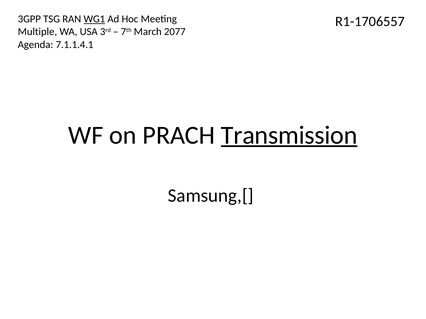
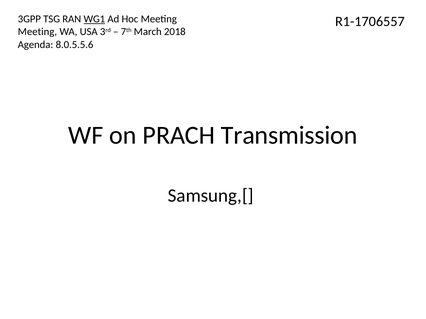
Multiple at (37, 32): Multiple -> Meeting
2077: 2077 -> 2018
7.1.1.4.1: 7.1.1.4.1 -> 8.0.5.5.6
Transmission underline: present -> none
